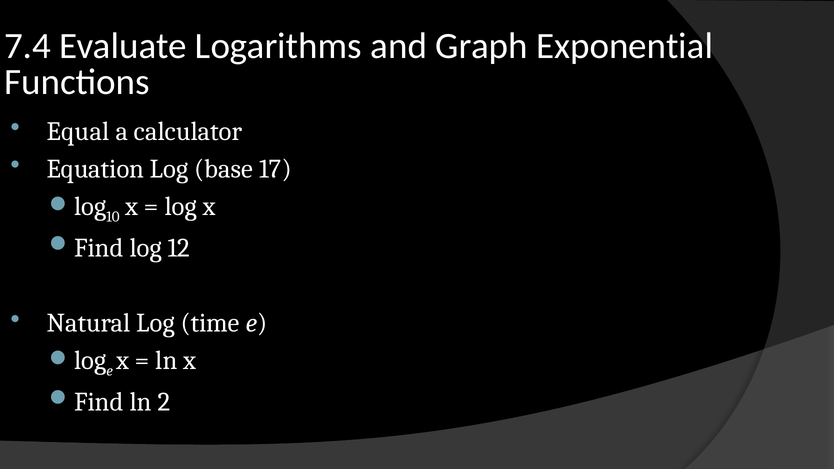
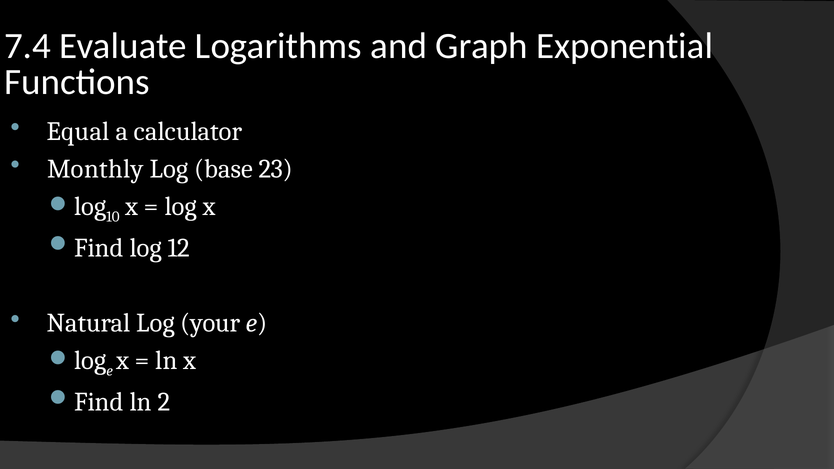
Equation: Equation -> Monthly
17: 17 -> 23
time: time -> your
